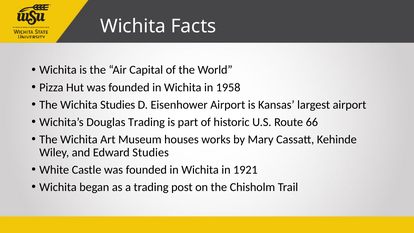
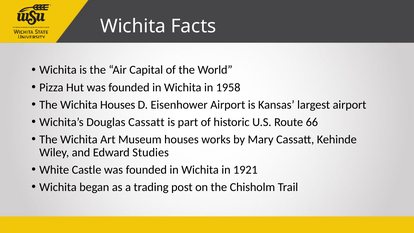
Wichita Studies: Studies -> Houses
Douglas Trading: Trading -> Cassatt
